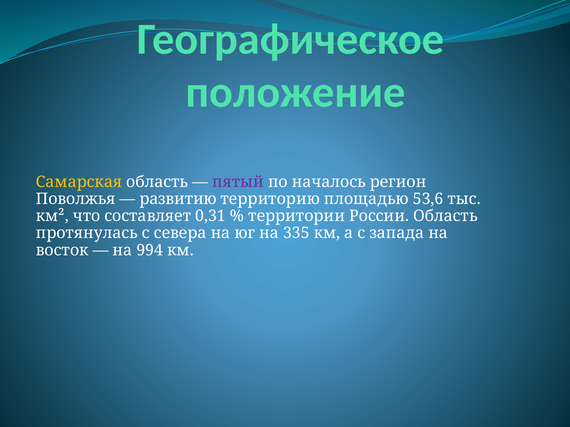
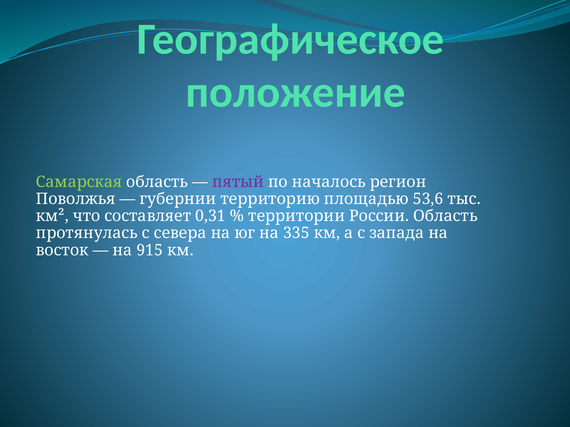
Самарская colour: yellow -> light green
развитию: развитию -> губернии
994: 994 -> 915
